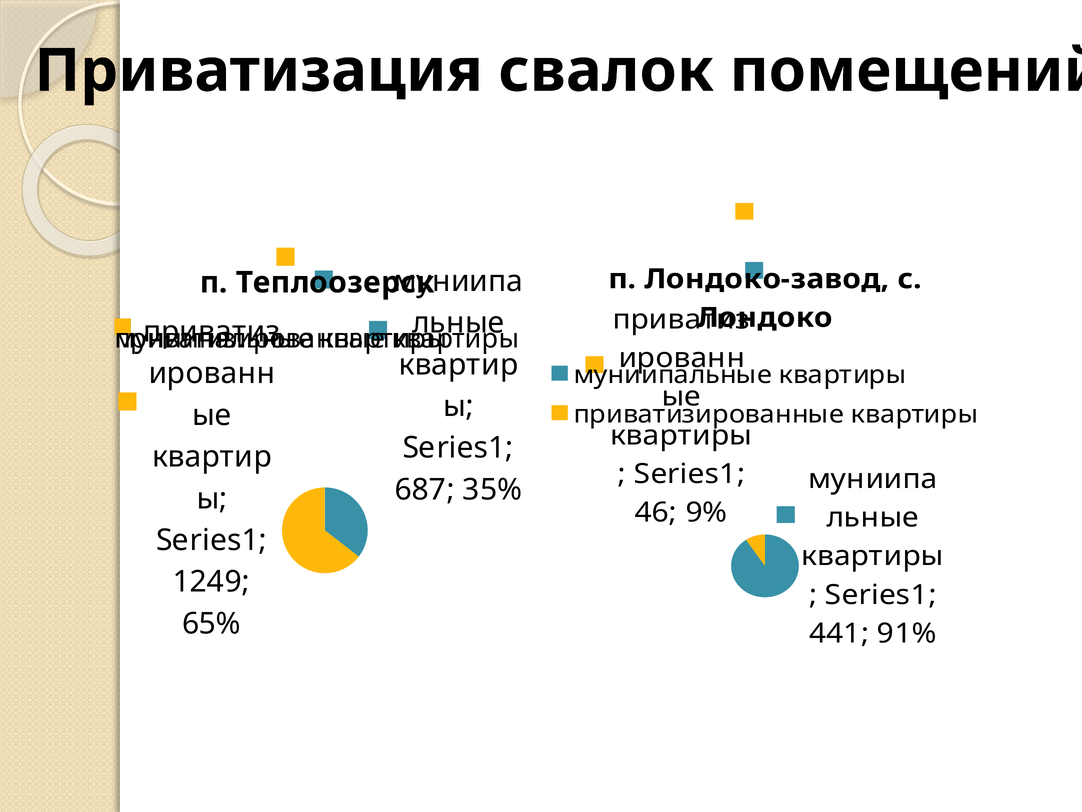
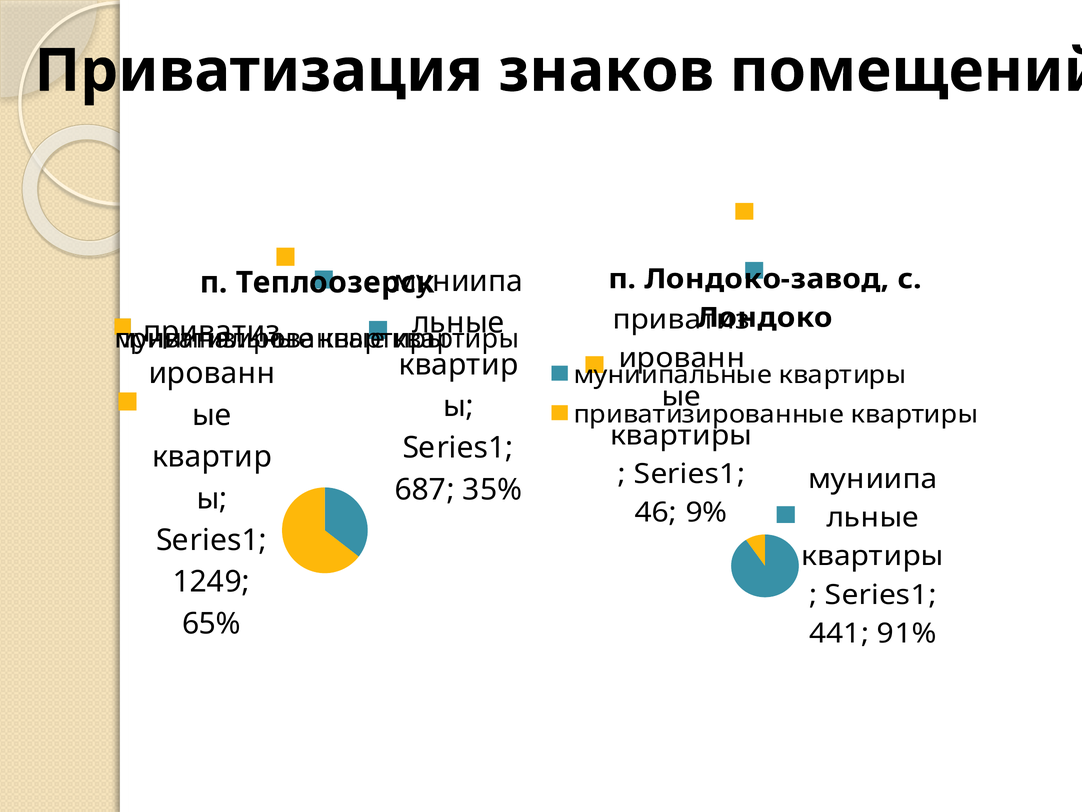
свалок: свалок -> знаков
